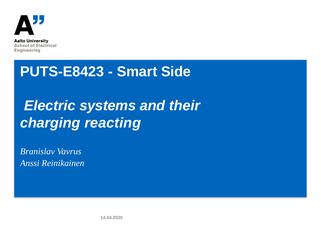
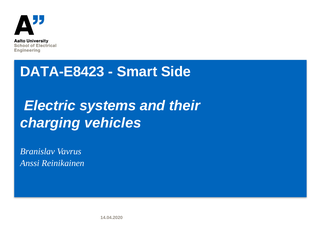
PUTS-E8423: PUTS-E8423 -> DATA-E8423
reacting: reacting -> vehicles
